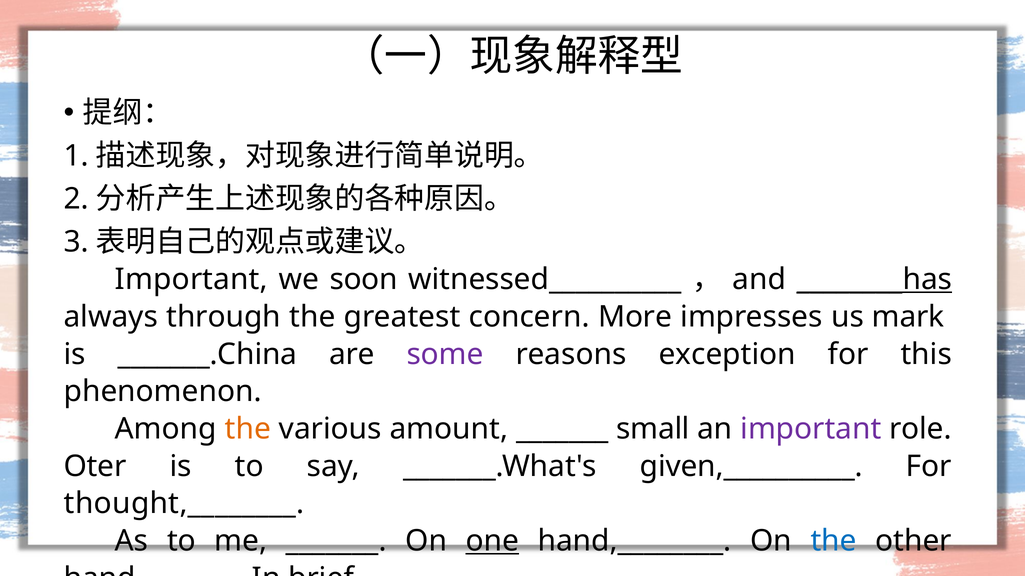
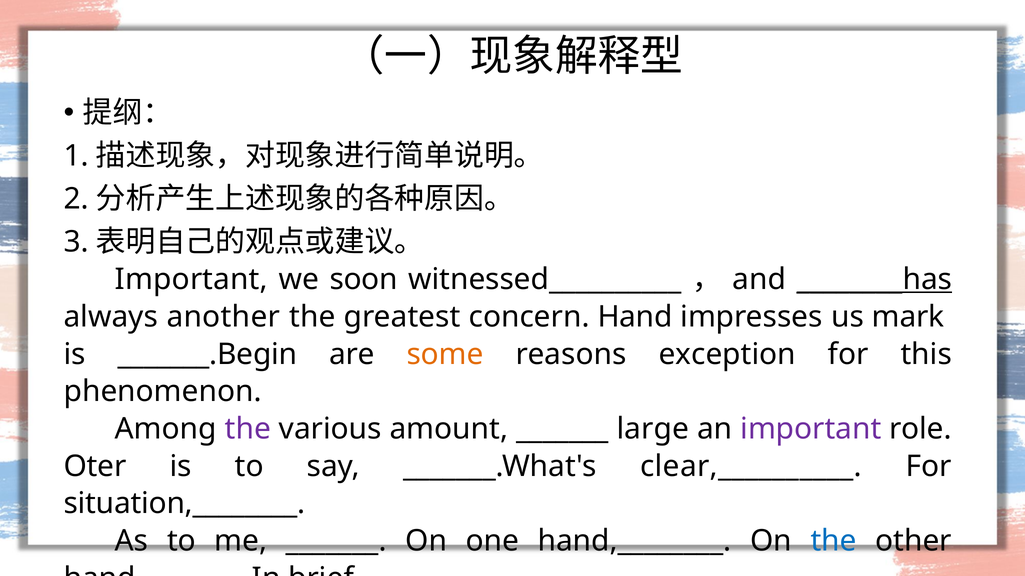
through: through -> another
More: More -> Hand
_______.China: _______.China -> _______.Begin
some colour: purple -> orange
the at (248, 429) colour: orange -> purple
small: small -> large
given,__________: given,__________ -> clear,__________
thought,________: thought,________ -> situation,________
one underline: present -> none
